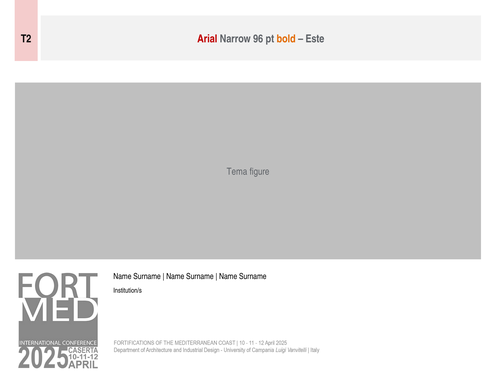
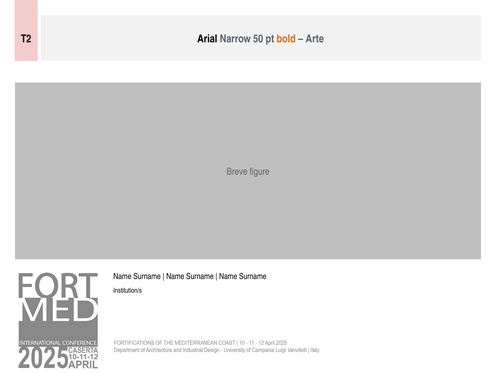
Arial colour: red -> black
96: 96 -> 50
Este: Este -> Arte
Tema: Tema -> Breve
